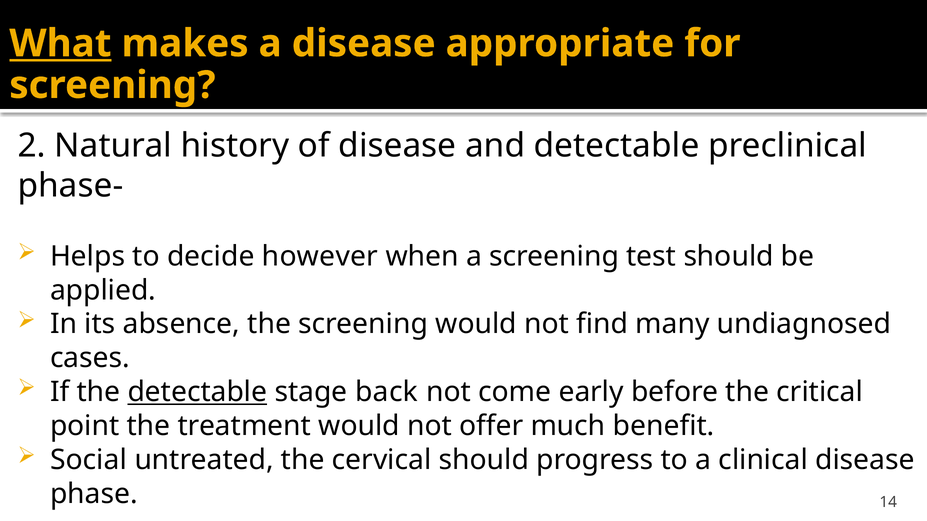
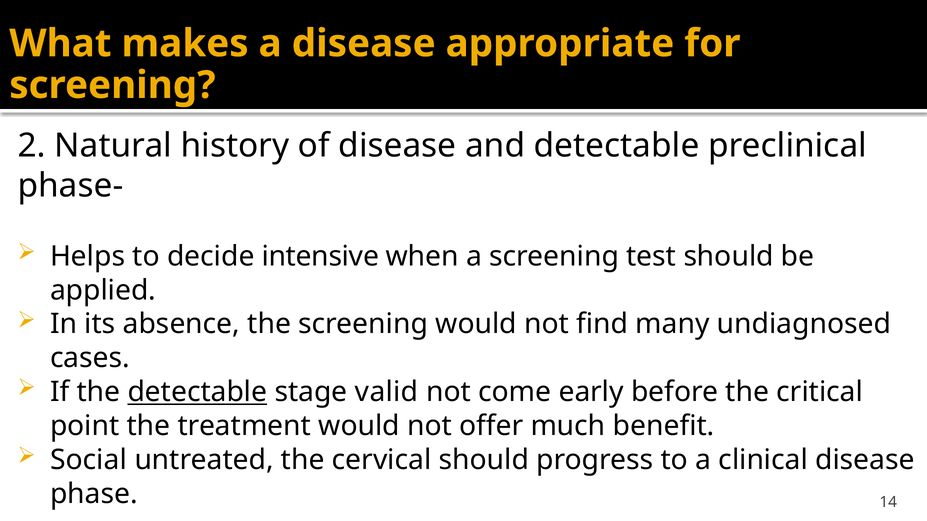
What underline: present -> none
however: however -> intensive
back: back -> valid
